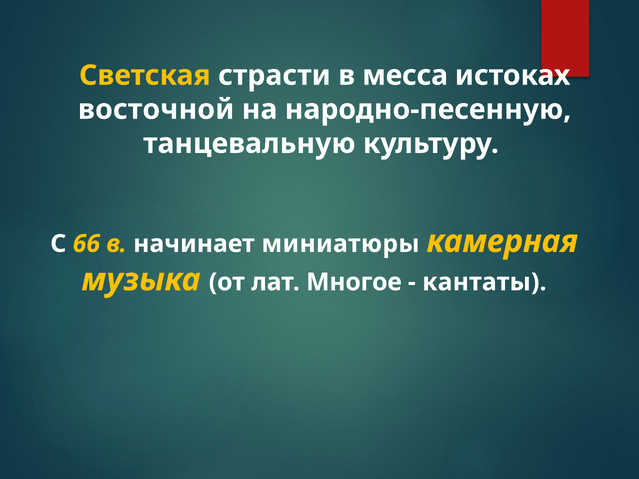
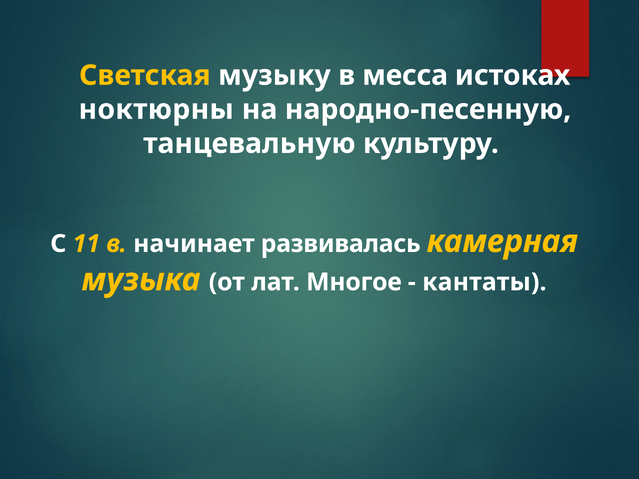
страсти: страсти -> музыку
восточной: восточной -> ноктюрны
66: 66 -> 11
миниатюры: миниатюры -> развивалась
